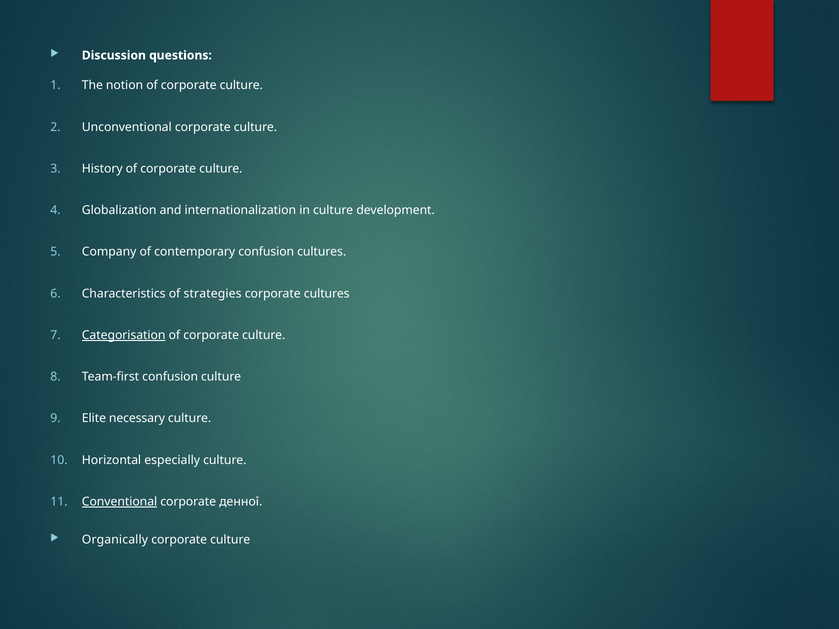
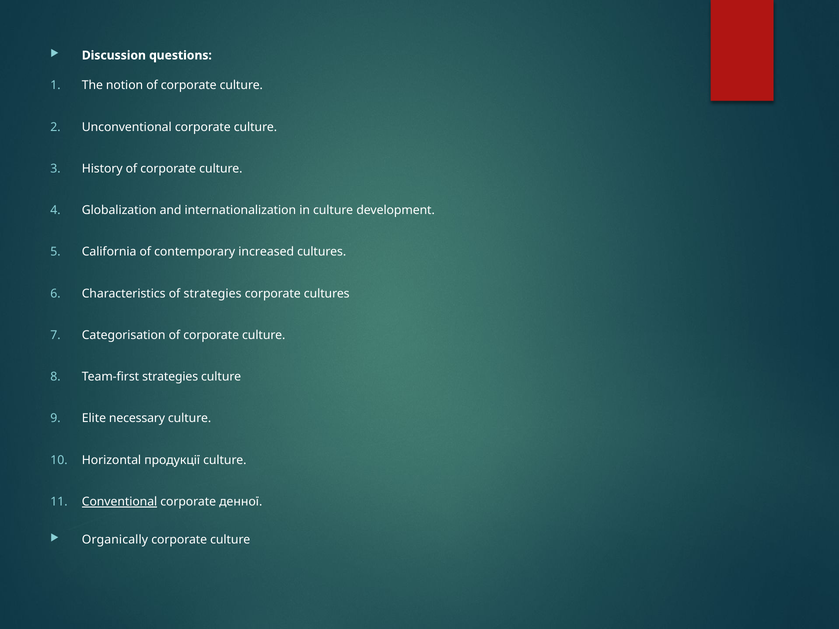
Company: Company -> California
contemporary confusion: confusion -> increased
Categorisation underline: present -> none
Team-first confusion: confusion -> strategies
especially: especially -> продукції
